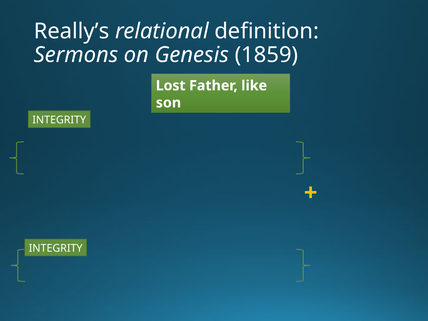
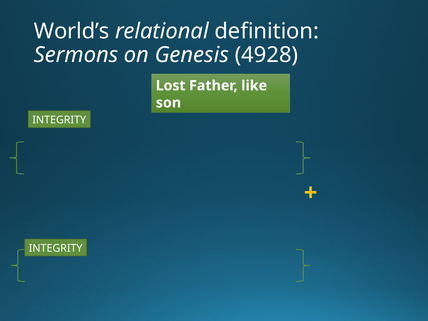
Really’s: Really’s -> World’s
1859: 1859 -> 4928
